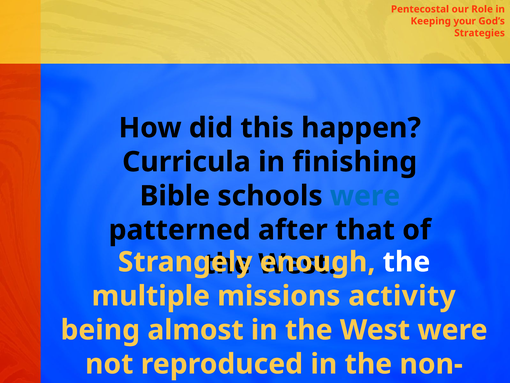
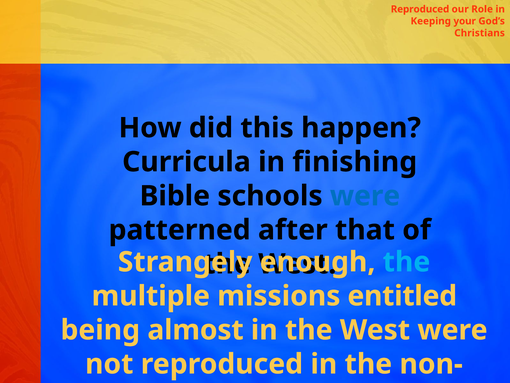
Pentecostal at (420, 9): Pentecostal -> Reproduced
Strategies: Strategies -> Christians
the at (406, 262) colour: white -> light blue
activity: activity -> entitled
